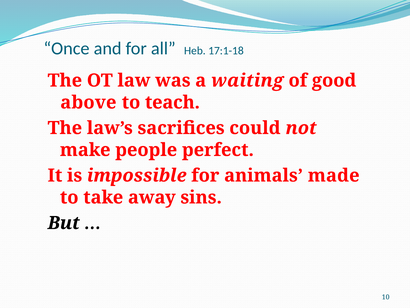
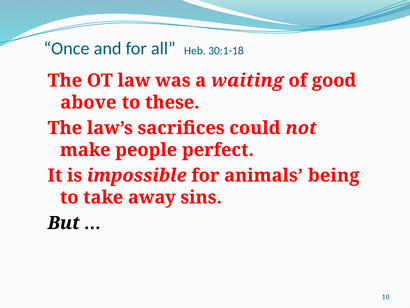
17:1-18: 17:1-18 -> 30:1-18
teach: teach -> these
made: made -> being
